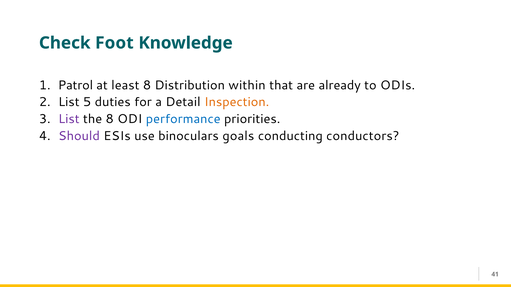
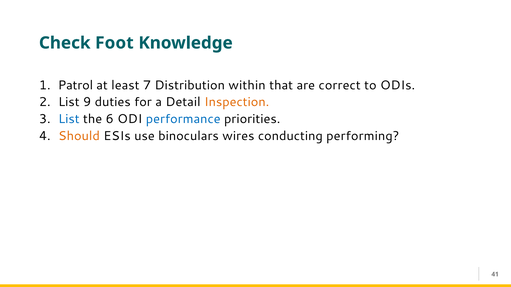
least 8: 8 -> 7
already: already -> correct
5: 5 -> 9
List at (69, 119) colour: purple -> blue
the 8: 8 -> 6
Should colour: purple -> orange
goals: goals -> wires
conductors: conductors -> performing
